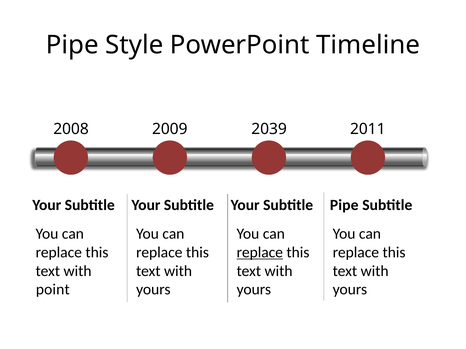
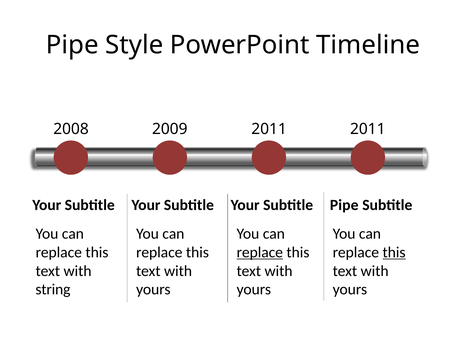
2009 2039: 2039 -> 2011
this at (394, 253) underline: none -> present
point: point -> string
